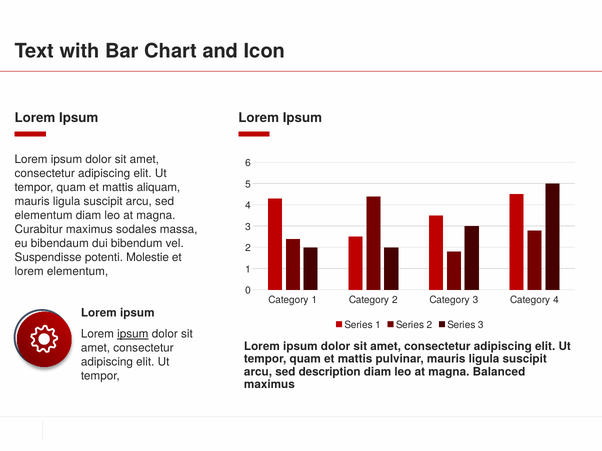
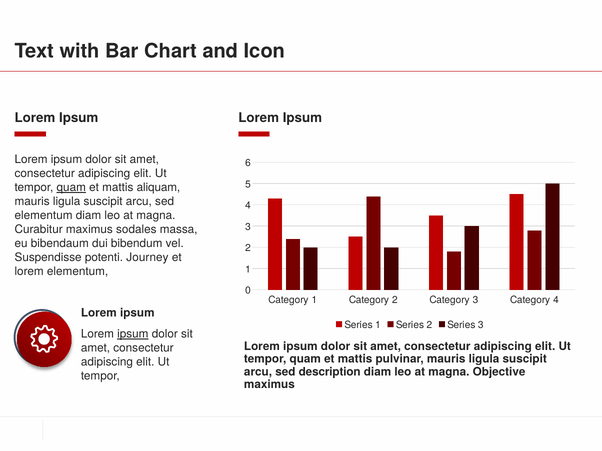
quam at (71, 188) underline: none -> present
Molestie: Molestie -> Journey
Balanced: Balanced -> Objective
